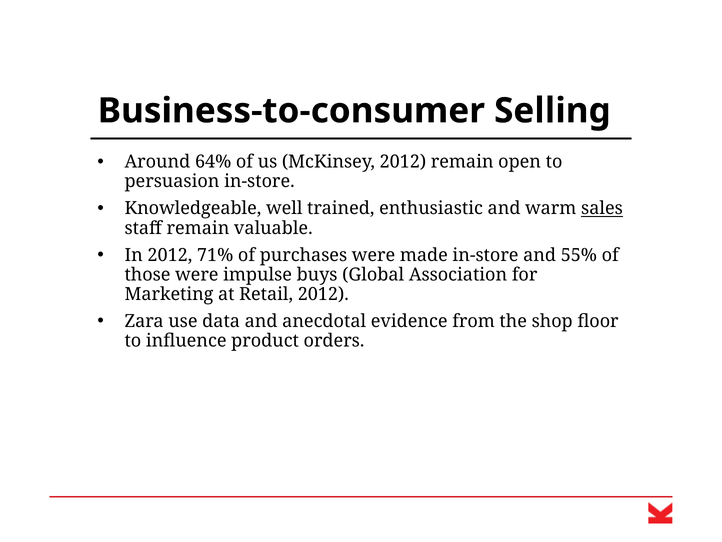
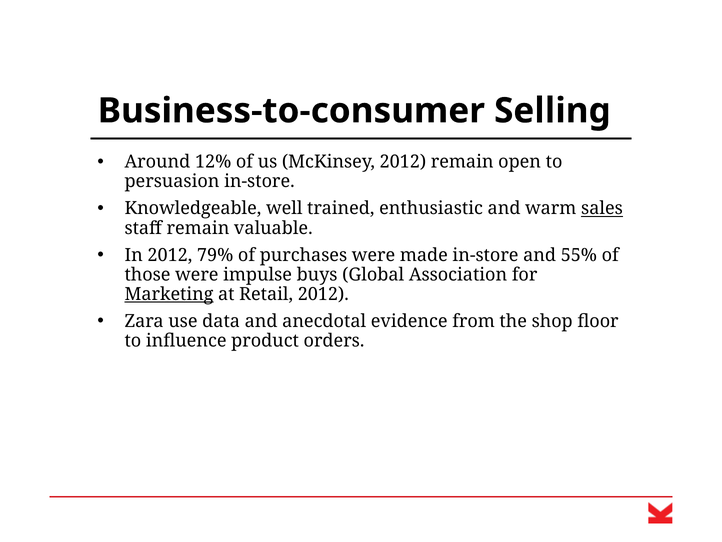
64%: 64% -> 12%
71%: 71% -> 79%
Marketing underline: none -> present
